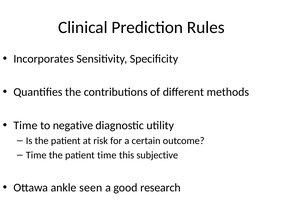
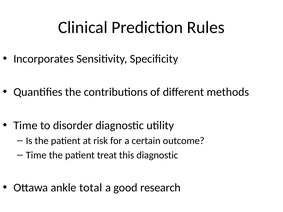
negative: negative -> disorder
patient time: time -> treat
this subjective: subjective -> diagnostic
seen: seen -> total
